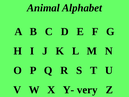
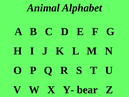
very: very -> bear
